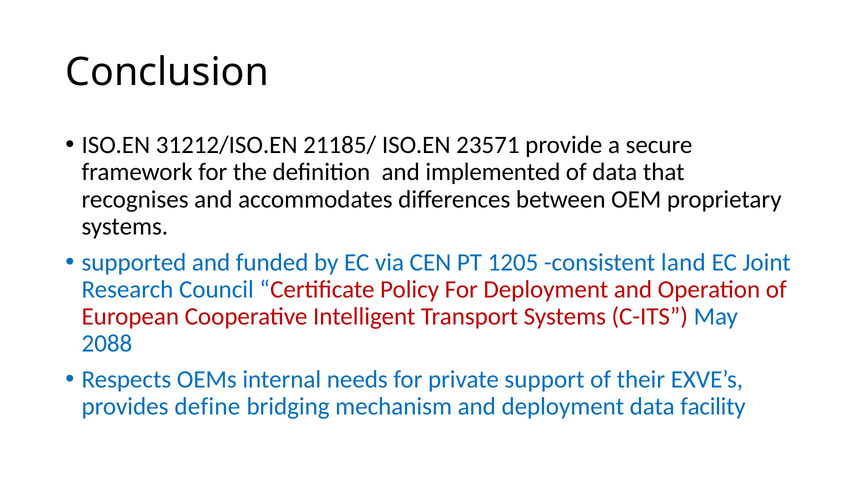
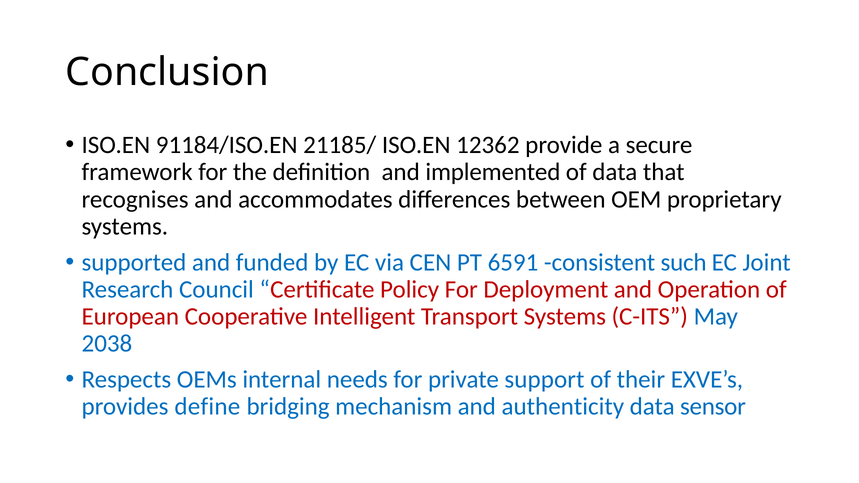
31212/ISO.EN: 31212/ISO.EN -> 91184/ISO.EN
23571: 23571 -> 12362
1205: 1205 -> 6591
land: land -> such
2088: 2088 -> 2038
and deployment: deployment -> authenticity
facility: facility -> sensor
